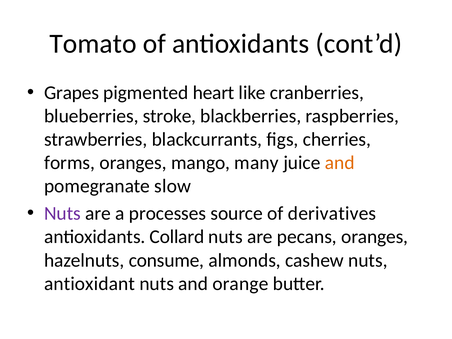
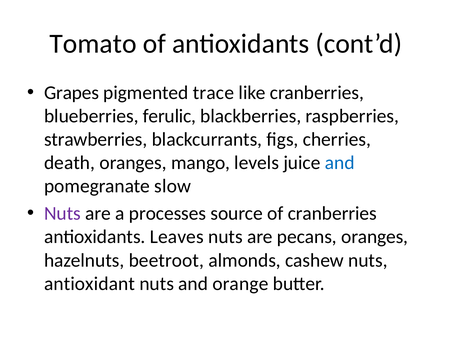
heart: heart -> trace
stroke: stroke -> ferulic
forms: forms -> death
many: many -> levels
and at (340, 163) colour: orange -> blue
of derivatives: derivatives -> cranberries
Collard: Collard -> Leaves
consume: consume -> beetroot
